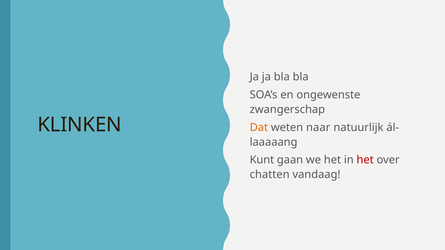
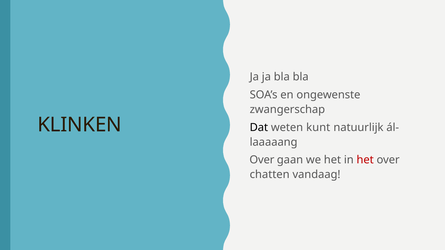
Dat colour: orange -> black
naar: naar -> kunt
Kunt at (262, 160): Kunt -> Over
